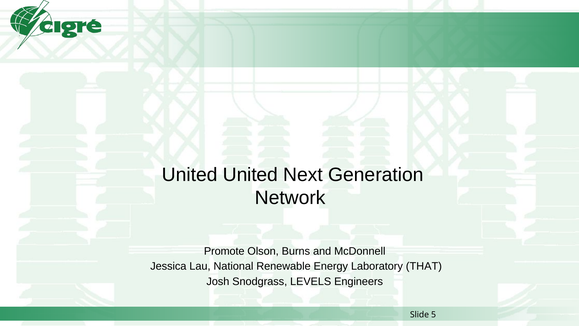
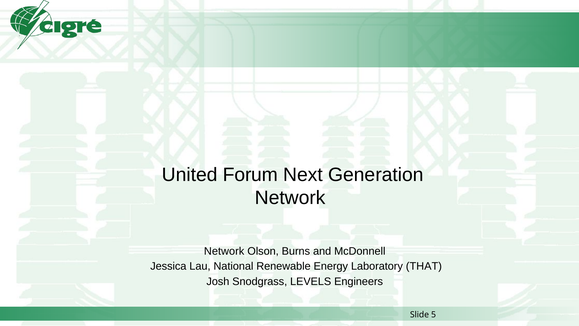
United United: United -> Forum
Promote at (224, 251): Promote -> Network
